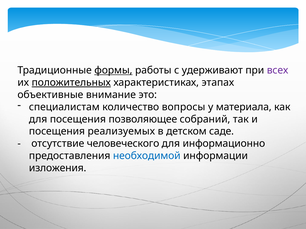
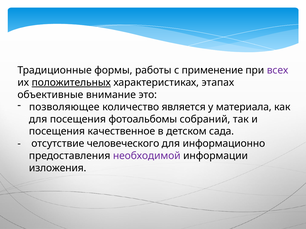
формы underline: present -> none
удерживают: удерживают -> применение
специалистам: специалистам -> позволяющее
вопросы: вопросы -> является
позволяющее: позволяющее -> фотоальбомы
реализуемых: реализуемых -> качественное
саде: саде -> сада
необходимой colour: blue -> purple
